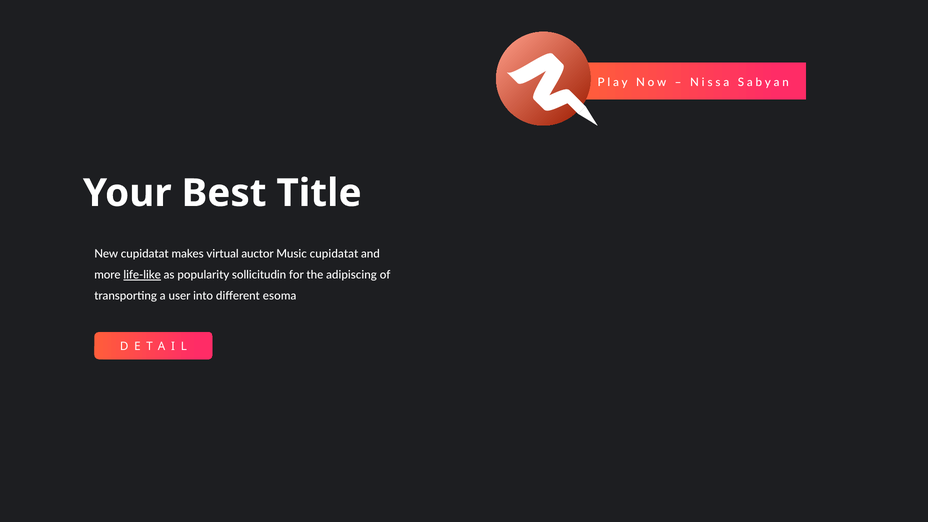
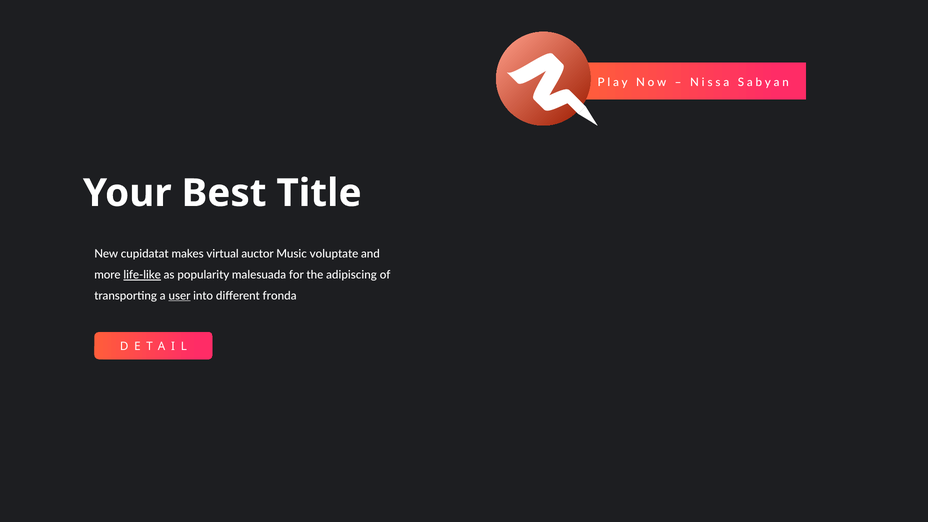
Music cupidatat: cupidatat -> voluptate
sollicitudin: sollicitudin -> malesuada
user underline: none -> present
esoma: esoma -> fronda
